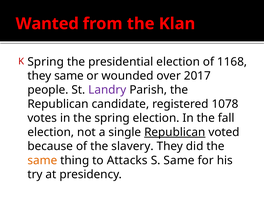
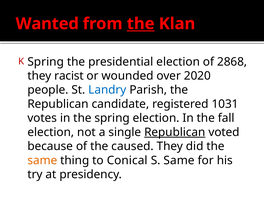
the at (141, 24) underline: none -> present
1168: 1168 -> 2868
they same: same -> racist
2017: 2017 -> 2020
Landry colour: purple -> blue
1078: 1078 -> 1031
slavery: slavery -> caused
Attacks: Attacks -> Conical
